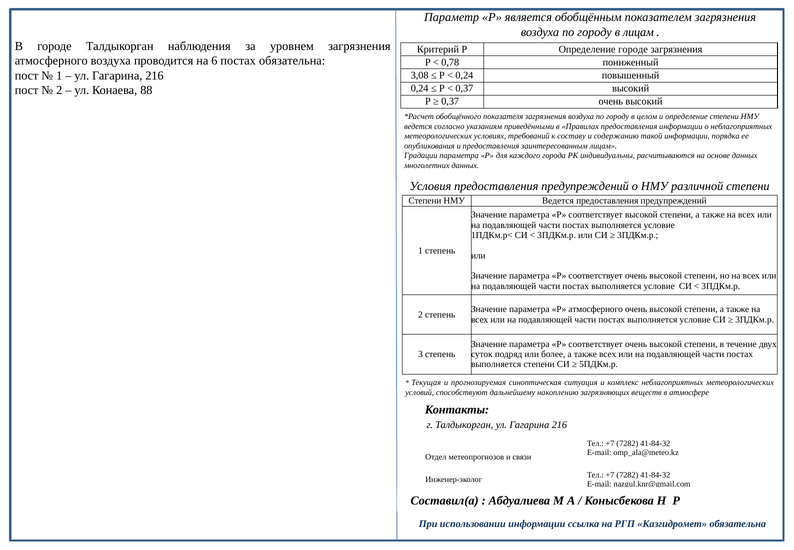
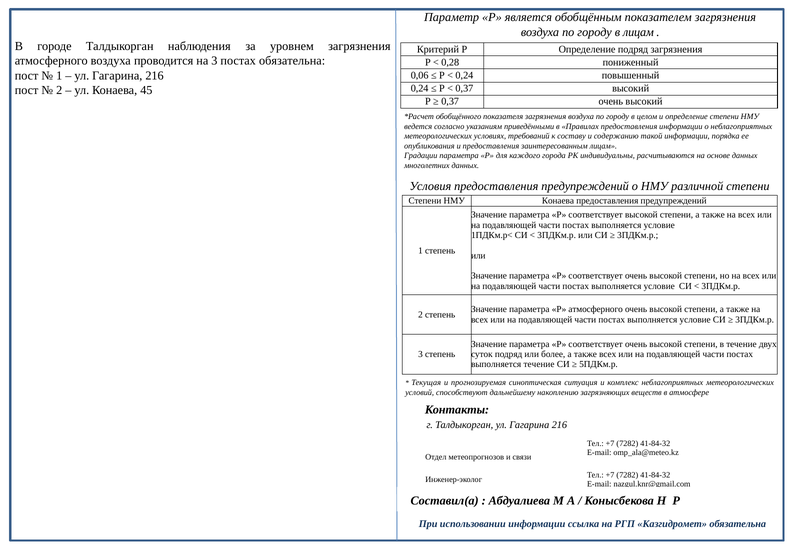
Определение городе: городе -> подряд
на 6: 6 -> 3
0,78: 0,78 -> 0,28
3,08: 3,08 -> 0,06
88: 88 -> 45
Ведется at (558, 201): Ведется -> Конаева
выполняется степени: степени -> течение
